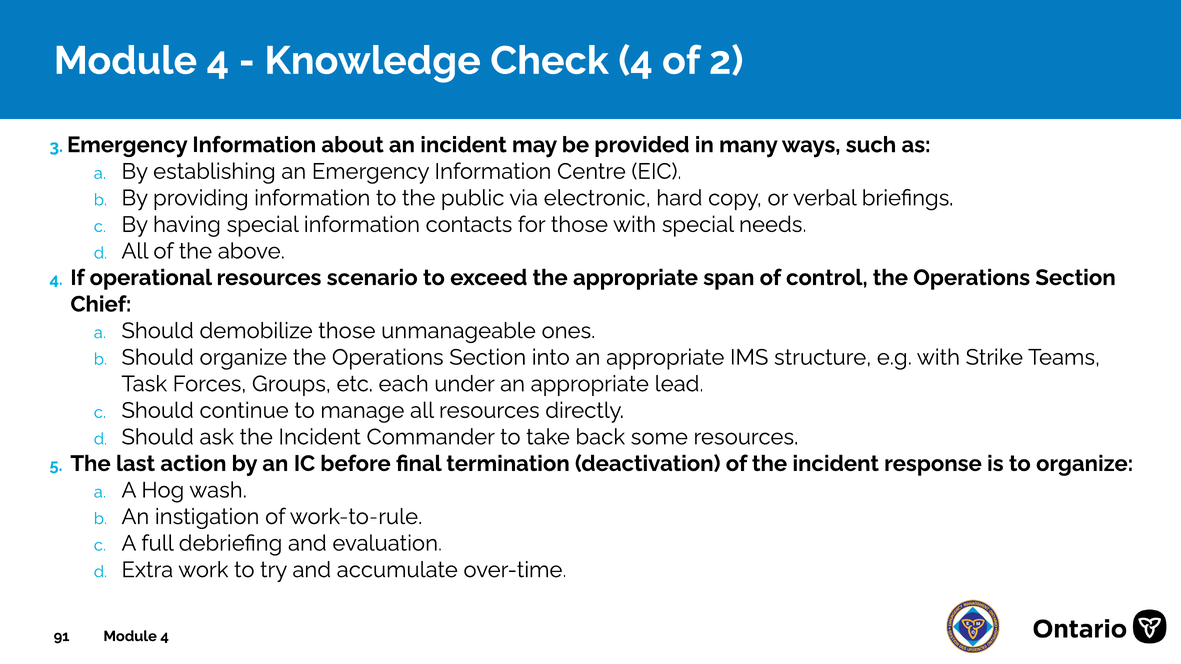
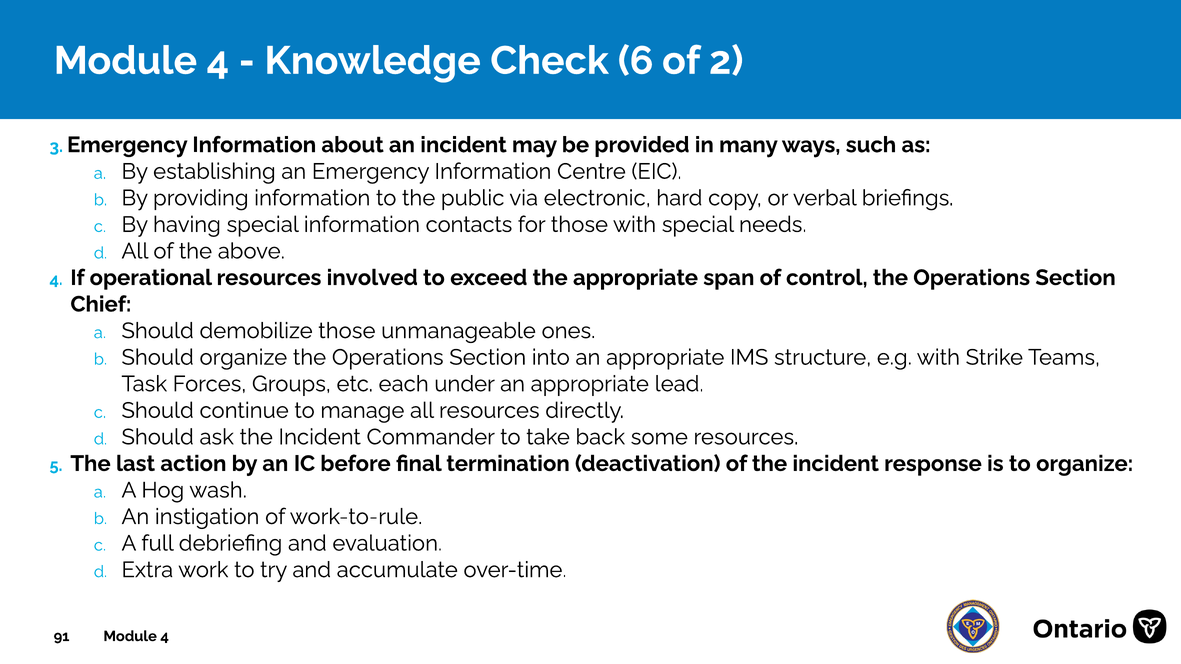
Check 4: 4 -> 6
scenario: scenario -> involved
